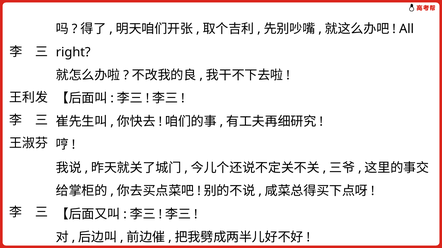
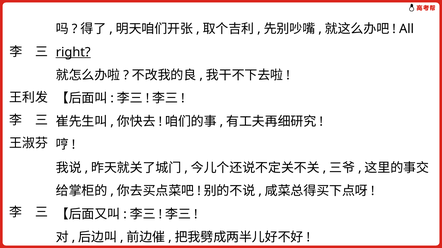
right underline: none -> present
